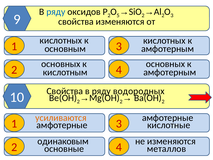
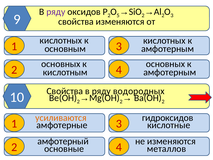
ряду at (56, 12) colour: blue -> purple
амфотерные at (168, 118): амфотерные -> гидроксидов
одинаковым: одинаковым -> амфотерный
